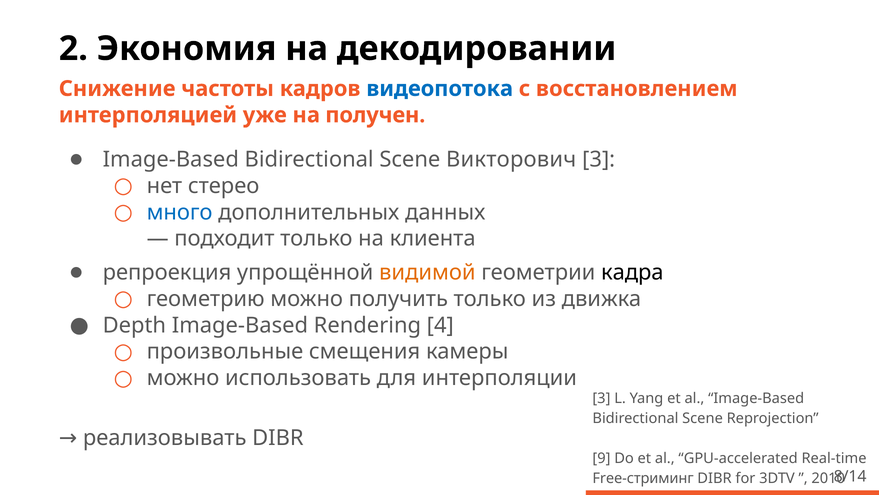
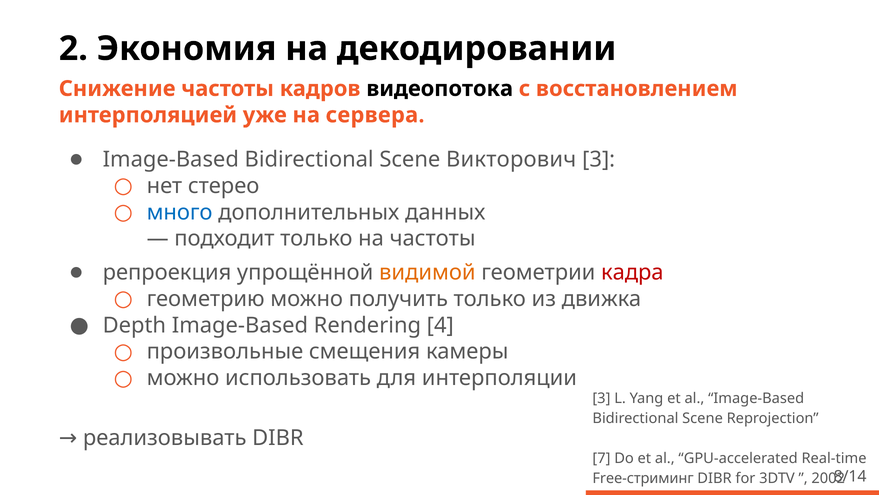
видеопотока colour: blue -> black
получен: получен -> сервера
на клиента: клиента -> частоты
кадра colour: black -> red
9: 9 -> 7
2010: 2010 -> 2002
